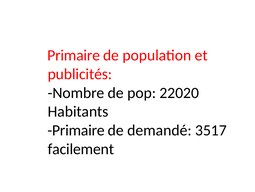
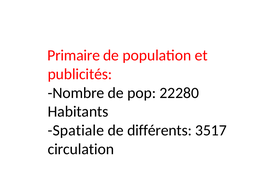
22020: 22020 -> 22280
Primaire at (76, 130): Primaire -> Spatiale
demandé: demandé -> différents
facilement: facilement -> circulation
